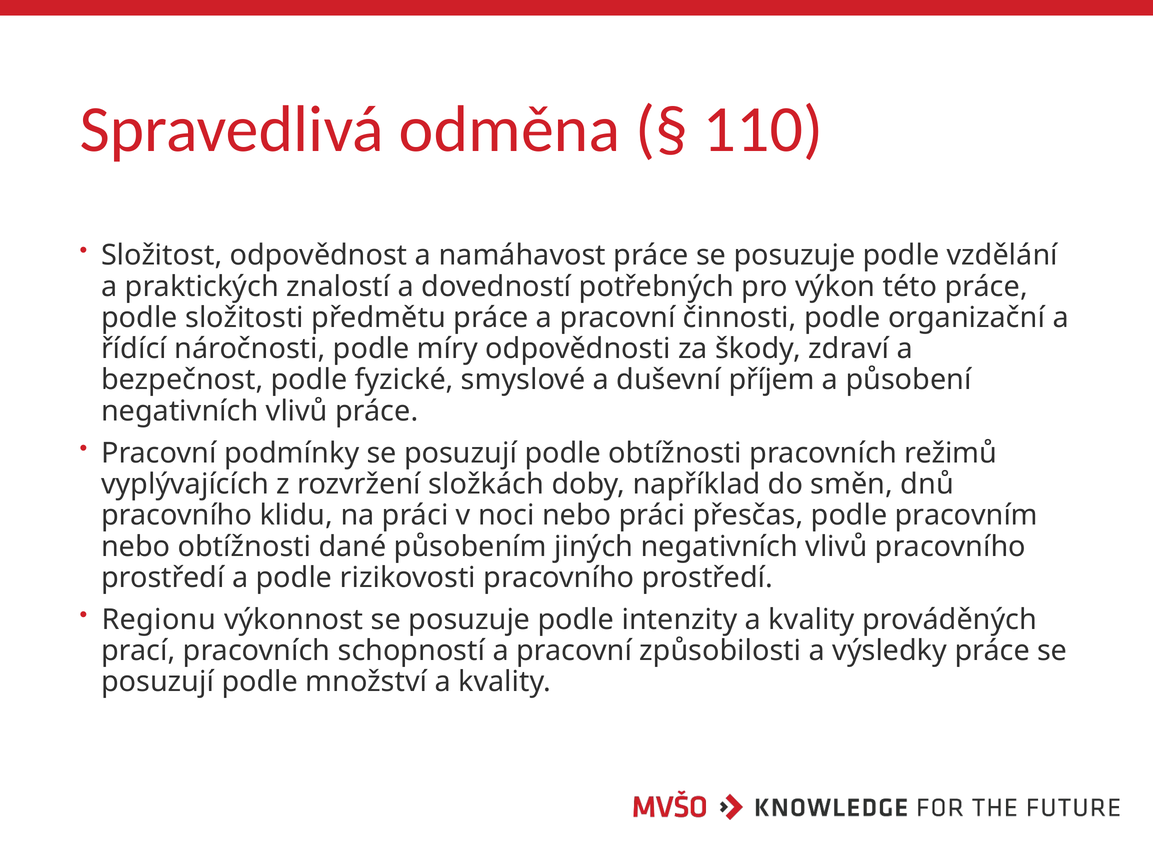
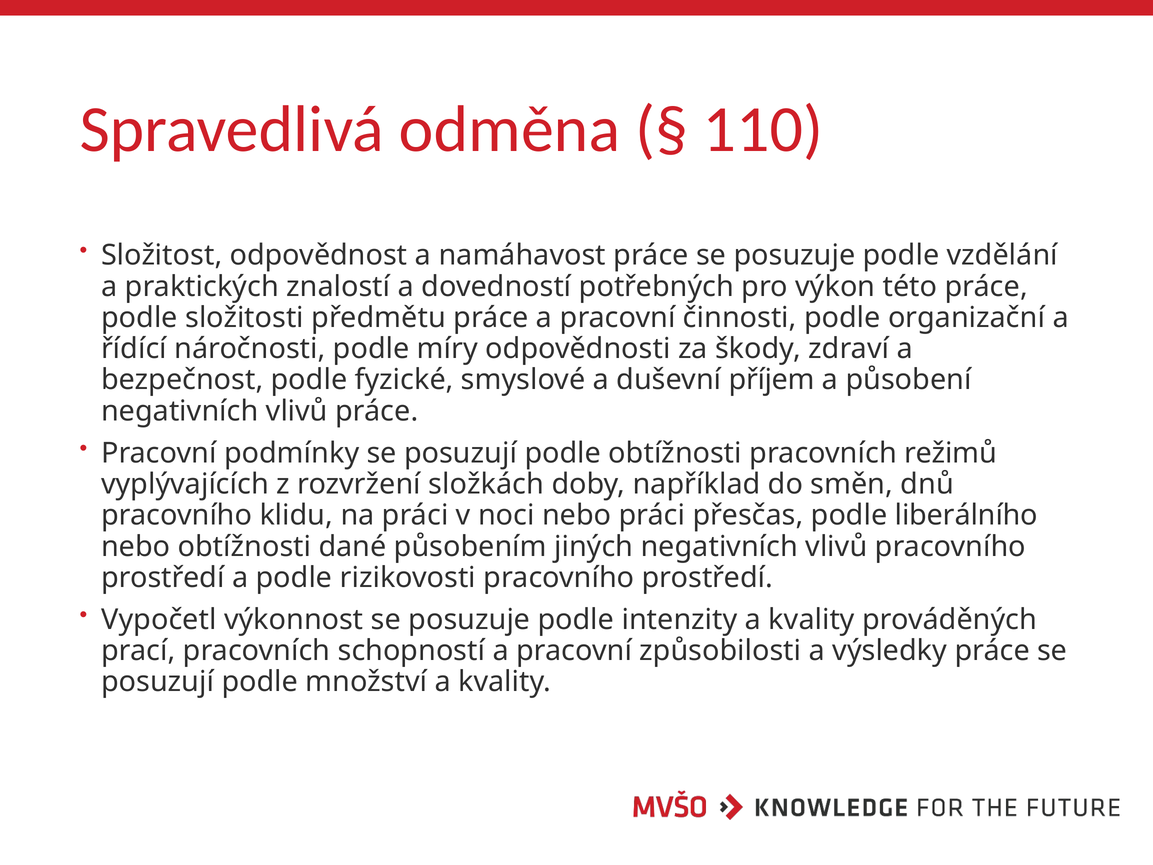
pracovním: pracovním -> liberálního
Regionu: Regionu -> Vypočetl
